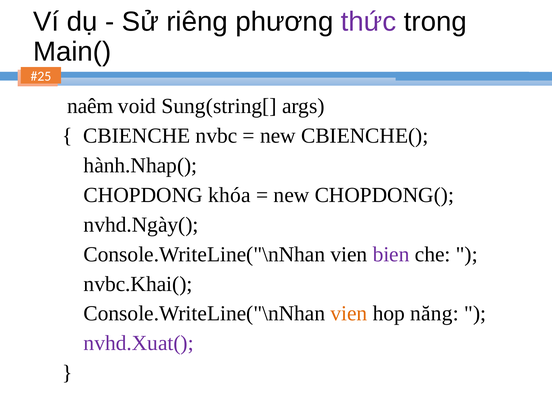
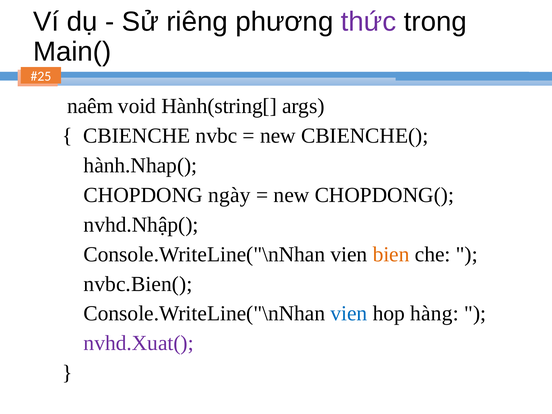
Sung(string[: Sung(string[ -> Hành(string[
khóa: khóa -> ngày
nvhd.Ngày(: nvhd.Ngày( -> nvhd.Nhập(
bien colour: purple -> orange
nvbc.Khai(: nvbc.Khai( -> nvbc.Bien(
vien at (349, 314) colour: orange -> blue
năng: năng -> hàng
